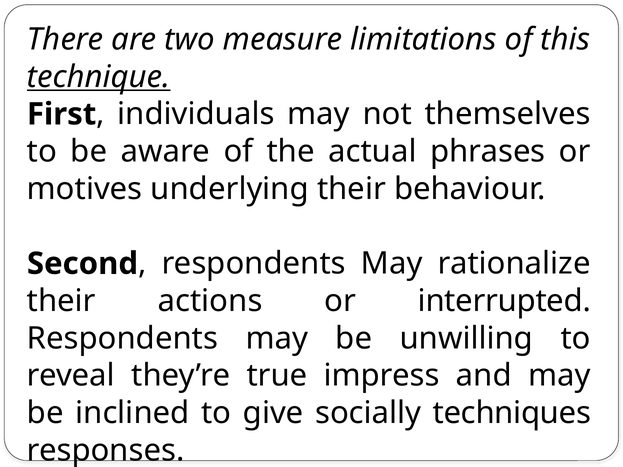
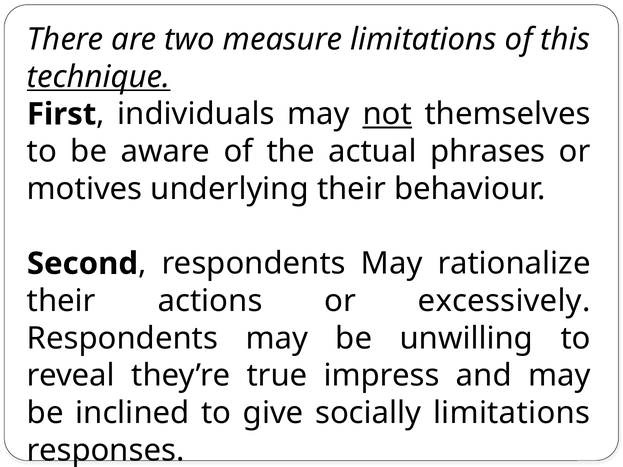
not underline: none -> present
interrupted: interrupted -> excessively
socially techniques: techniques -> limitations
